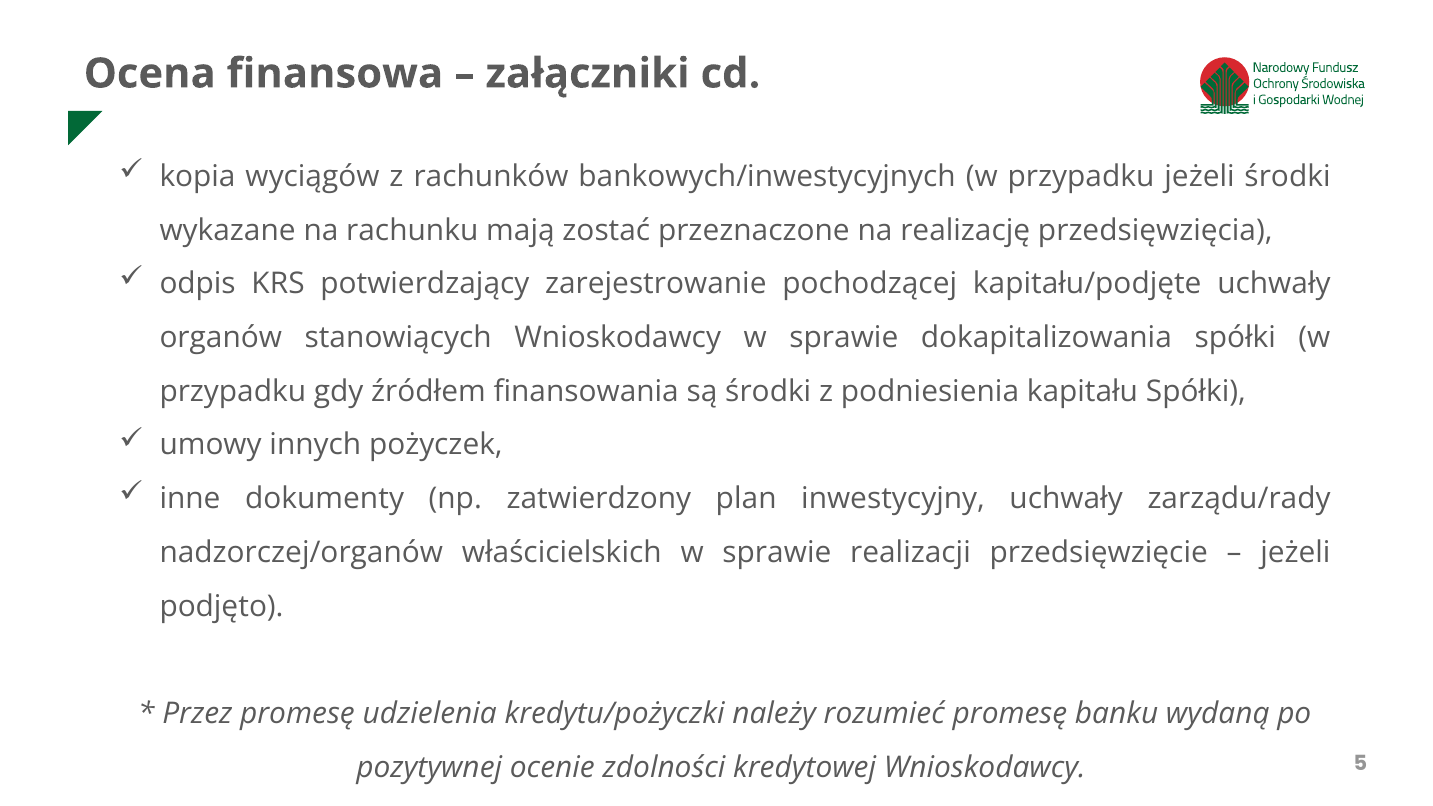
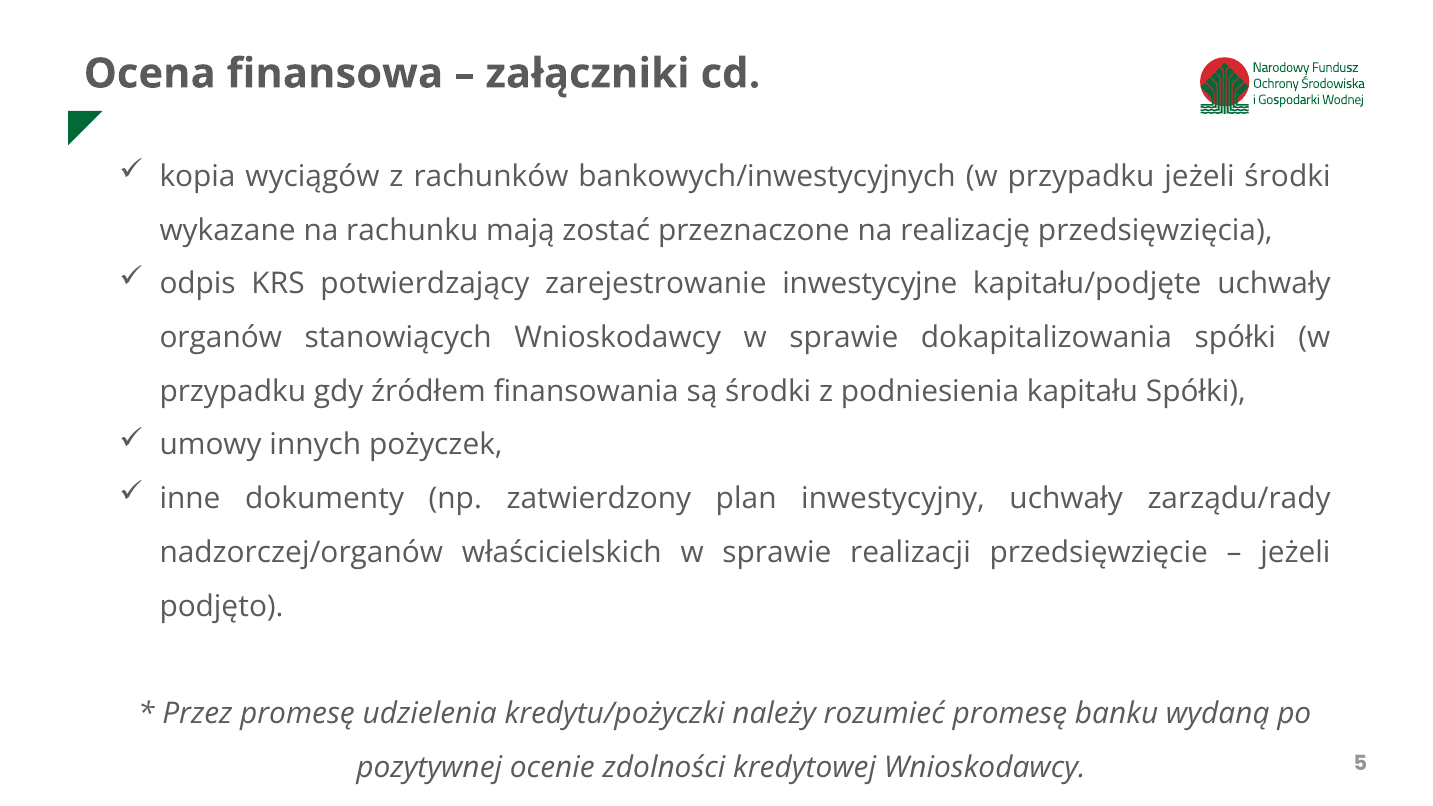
pochodzącej: pochodzącej -> inwestycyjne
